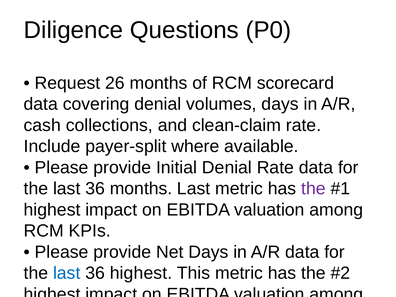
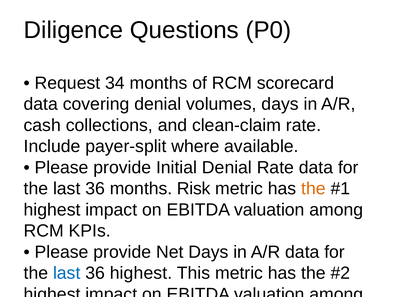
26: 26 -> 34
months Last: Last -> Risk
the at (313, 189) colour: purple -> orange
